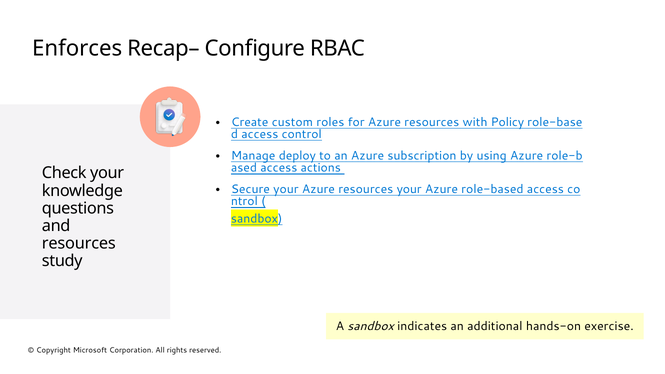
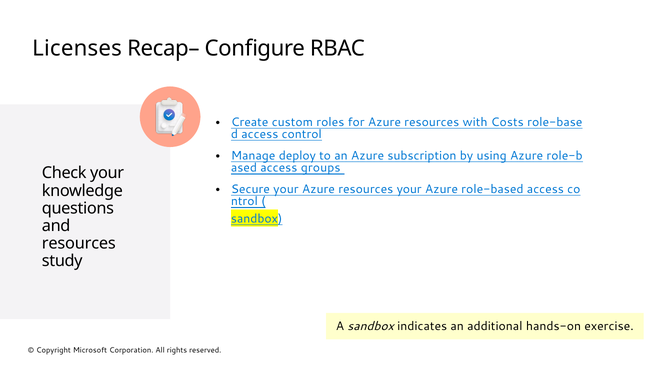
Enforces: Enforces -> Licenses
Policy: Policy -> Costs
actions: actions -> groups
